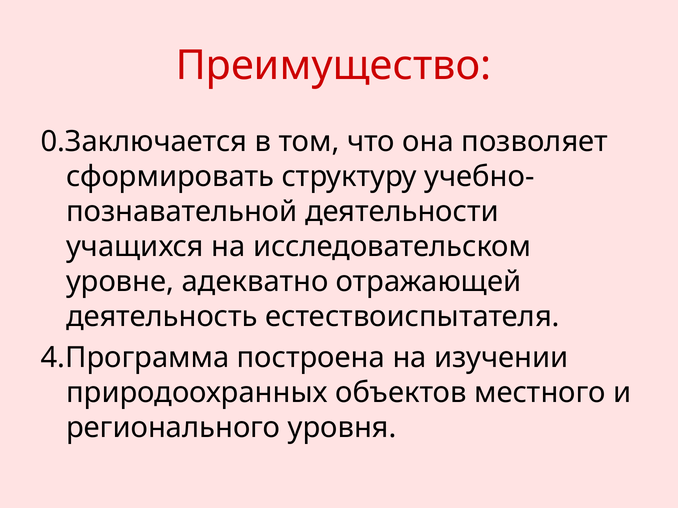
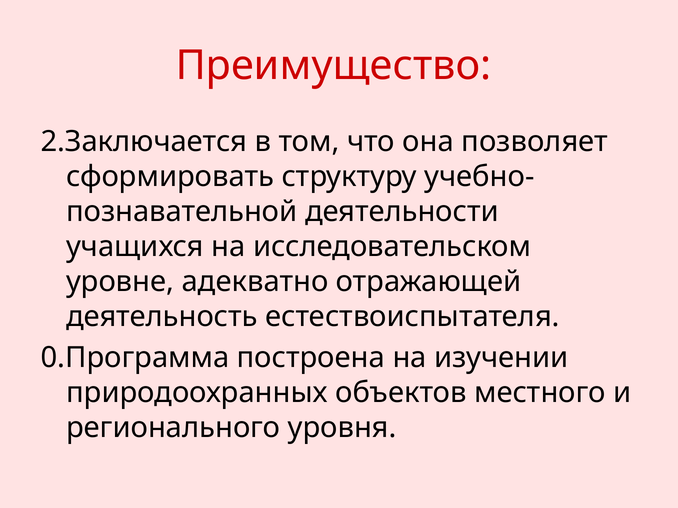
0.Заключается: 0.Заключается -> 2.Заключается
4.Программа: 4.Программа -> 0.Программа
